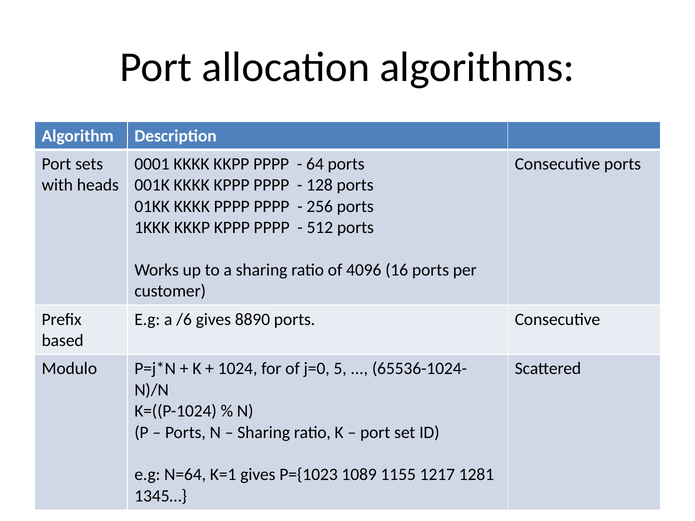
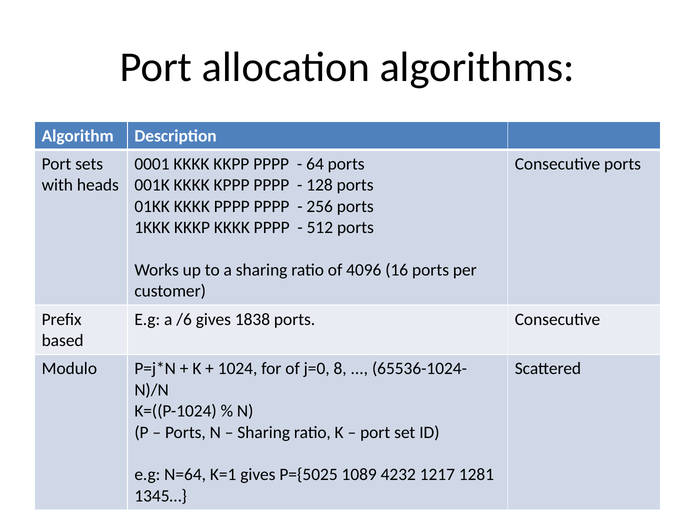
KKKP KPPP: KPPP -> KKKK
8890: 8890 -> 1838
5: 5 -> 8
P={1023: P={1023 -> P={5025
1155: 1155 -> 4232
